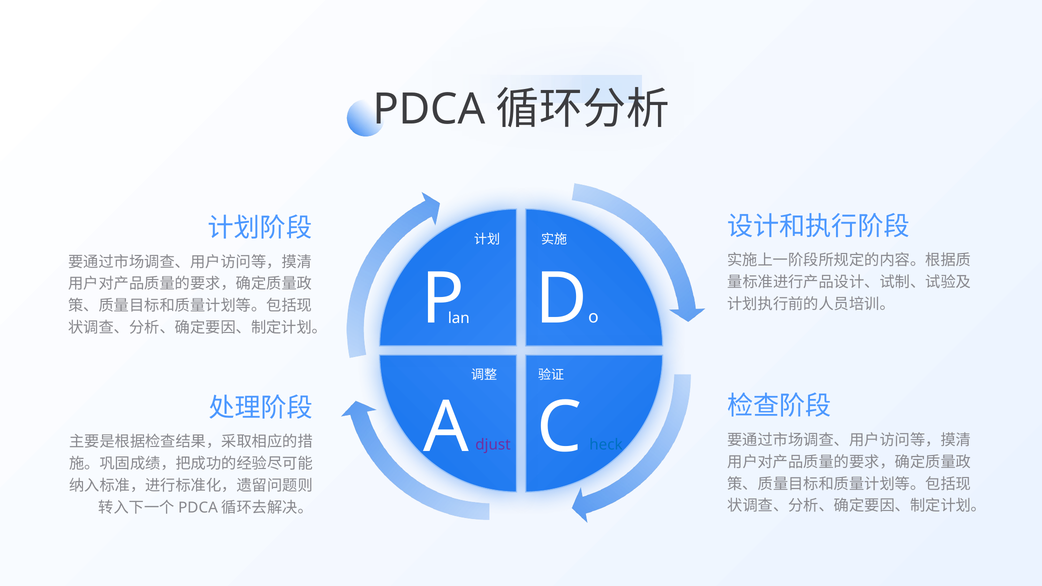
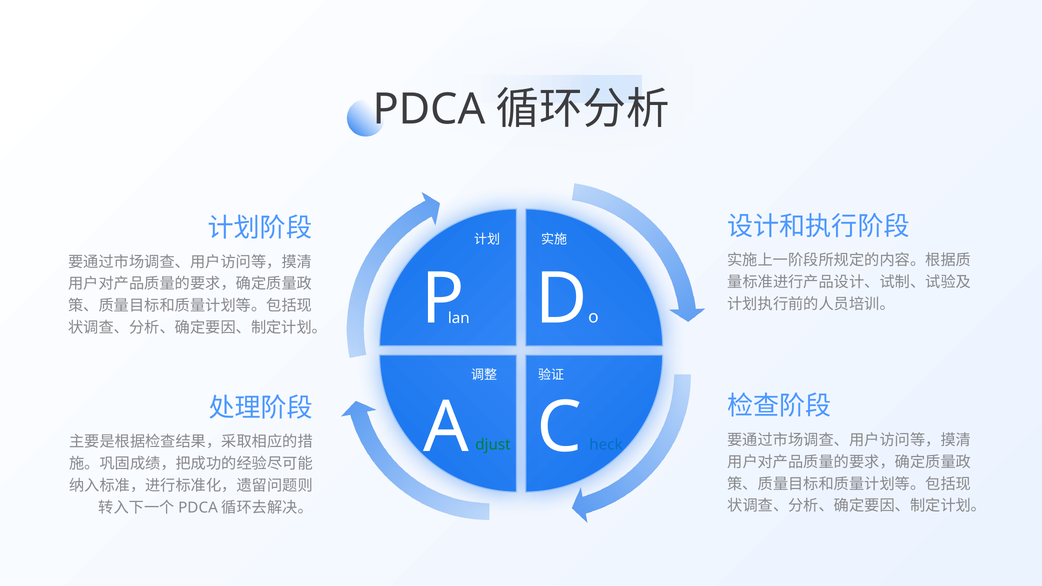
djust colour: purple -> green
